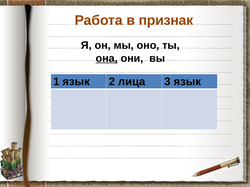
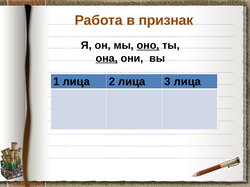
оно underline: none -> present
1 язык: язык -> лица
3 язык: язык -> лица
